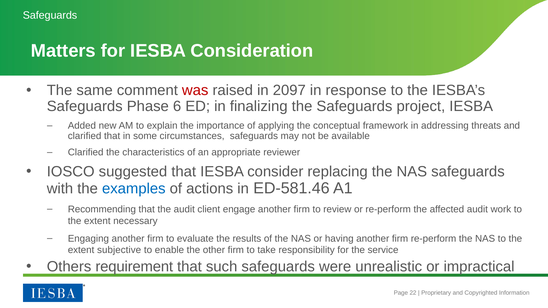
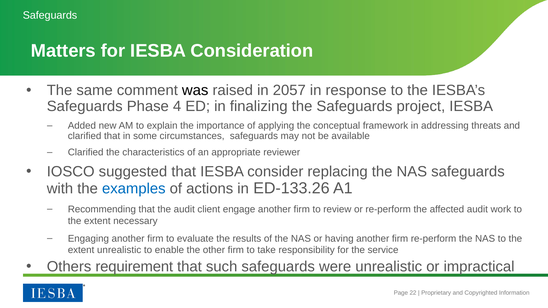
was colour: red -> black
2097: 2097 -> 2057
6: 6 -> 4
ED-581.46: ED-581.46 -> ED-133.26
extent subjective: subjective -> unrealistic
